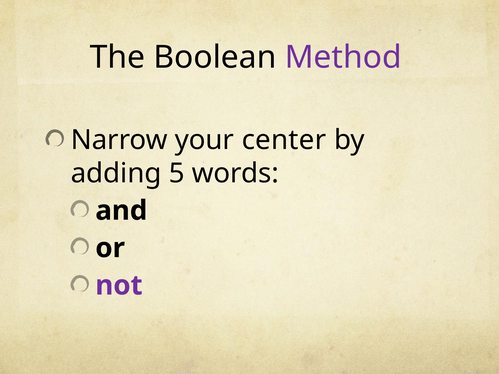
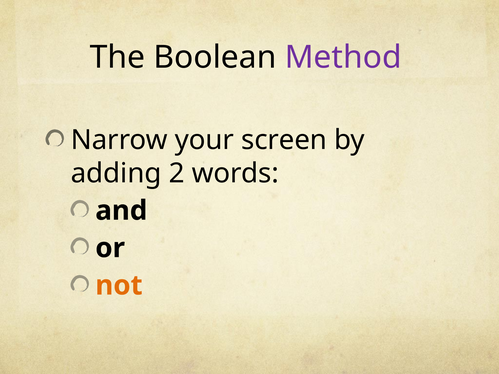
center: center -> screen
5: 5 -> 2
not colour: purple -> orange
